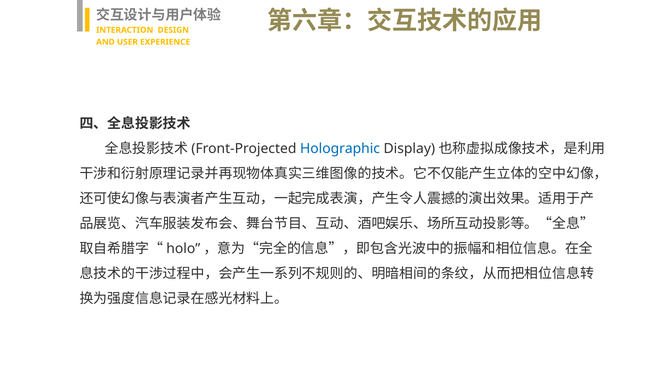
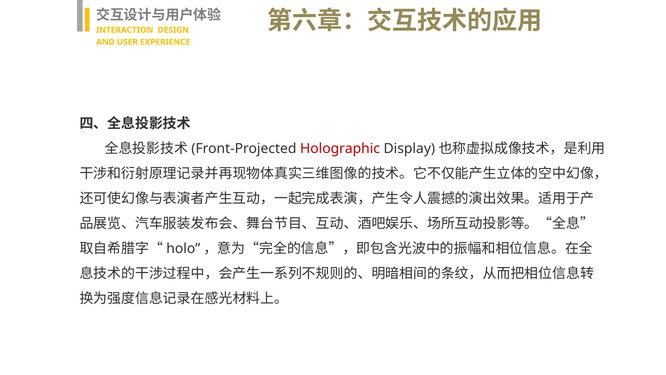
Holographic colour: blue -> red
